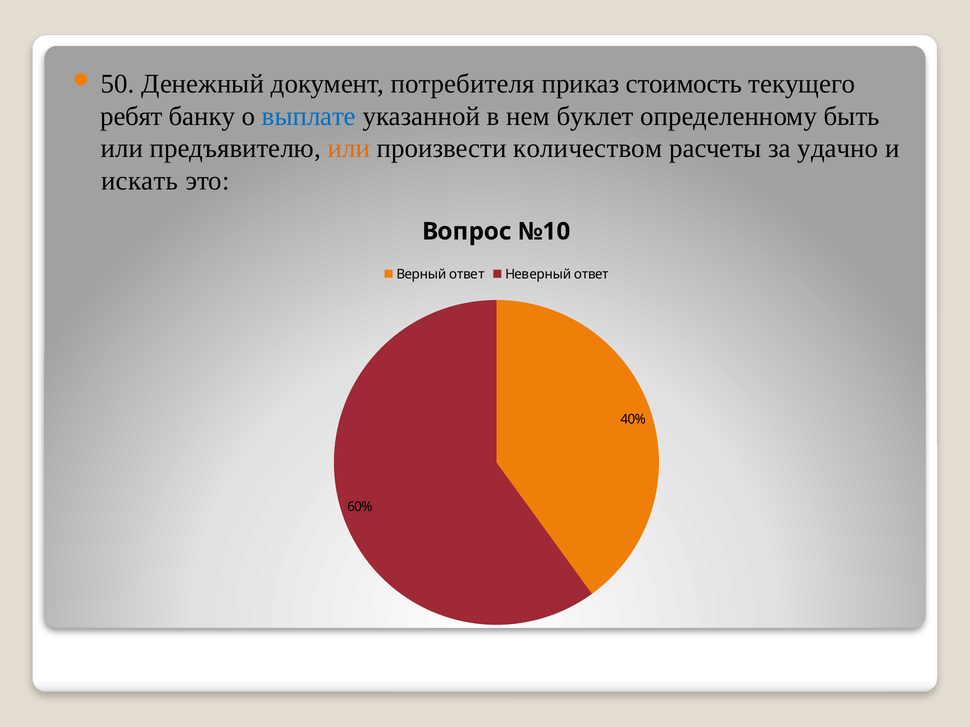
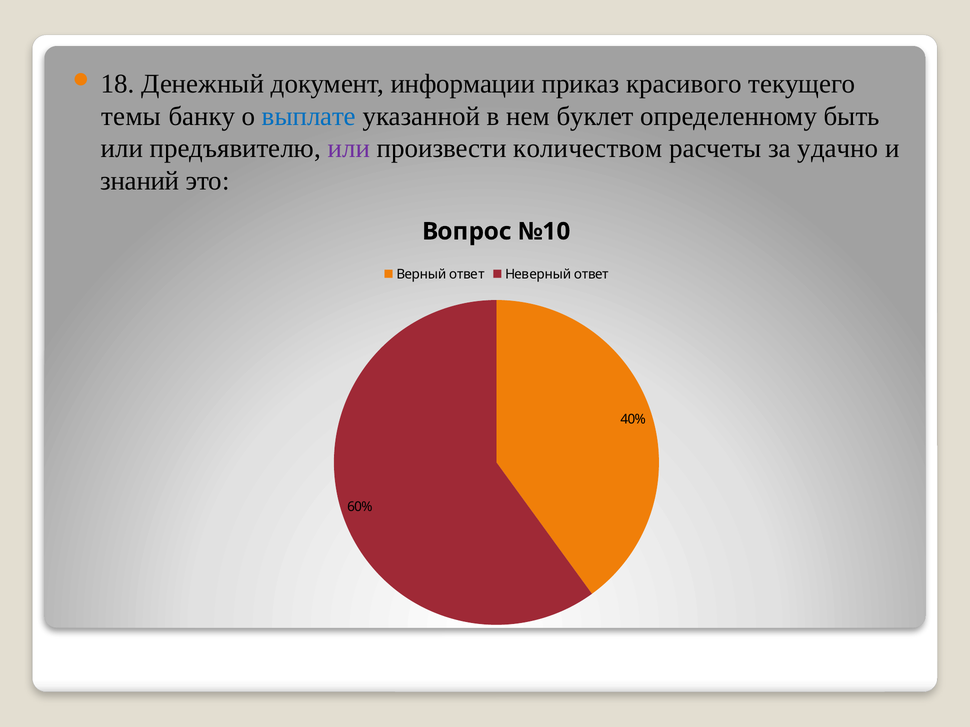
50: 50 -> 18
потребителя: потребителя -> информации
стоимость: стоимость -> красивого
ребят: ребят -> темы
или at (349, 149) colour: orange -> purple
искать: искать -> знаний
